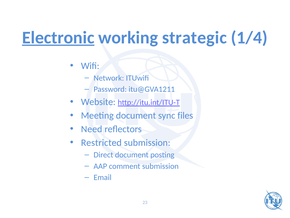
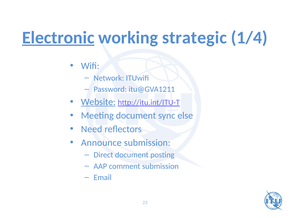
Website underline: none -> present
files: files -> else
Restricted: Restricted -> Announce
